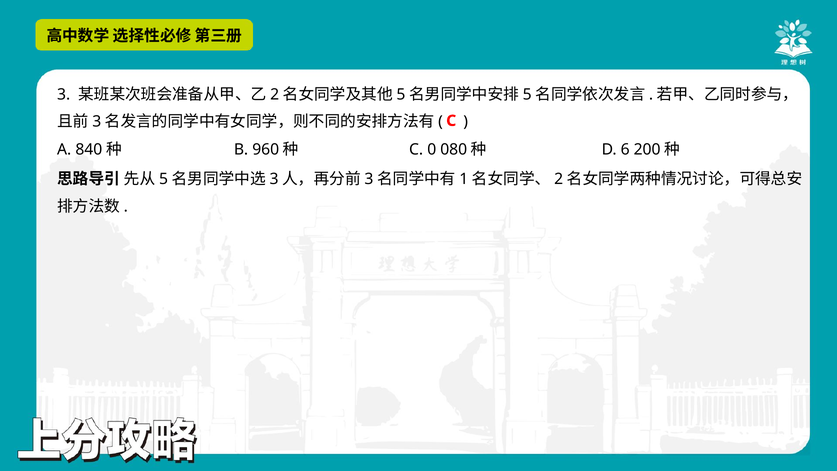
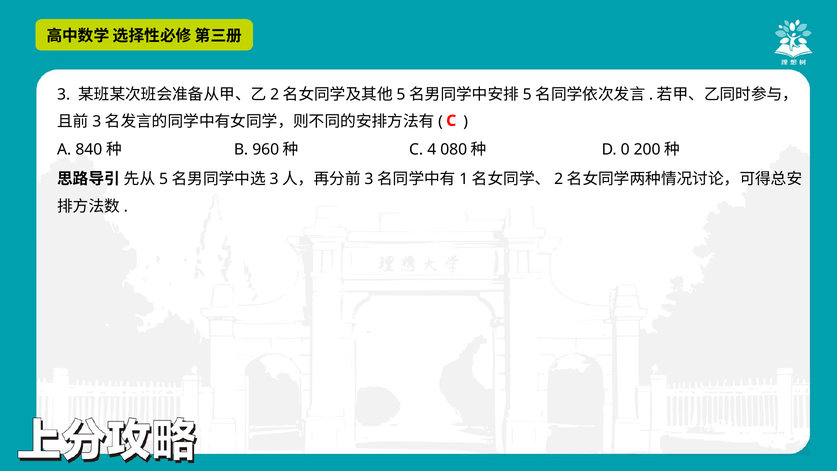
0: 0 -> 4
6: 6 -> 0
